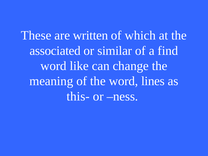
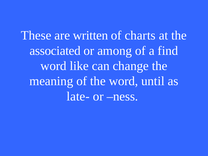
which: which -> charts
similar: similar -> among
lines: lines -> until
this-: this- -> late-
